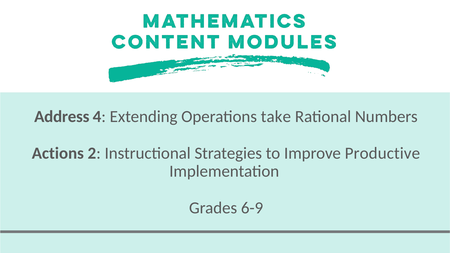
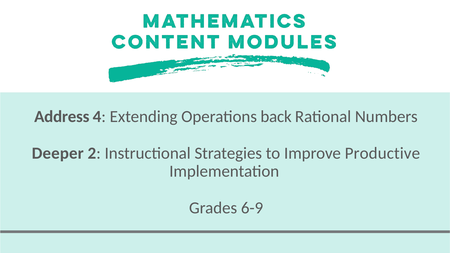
take: take -> back
Actions: Actions -> Deeper
